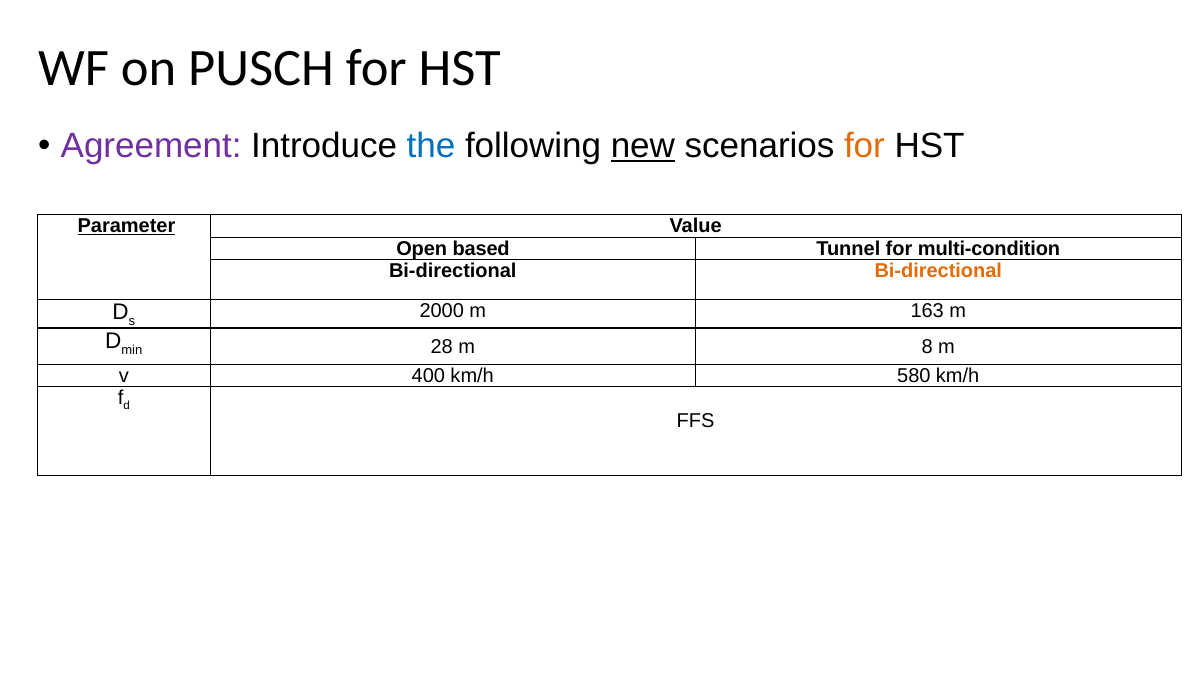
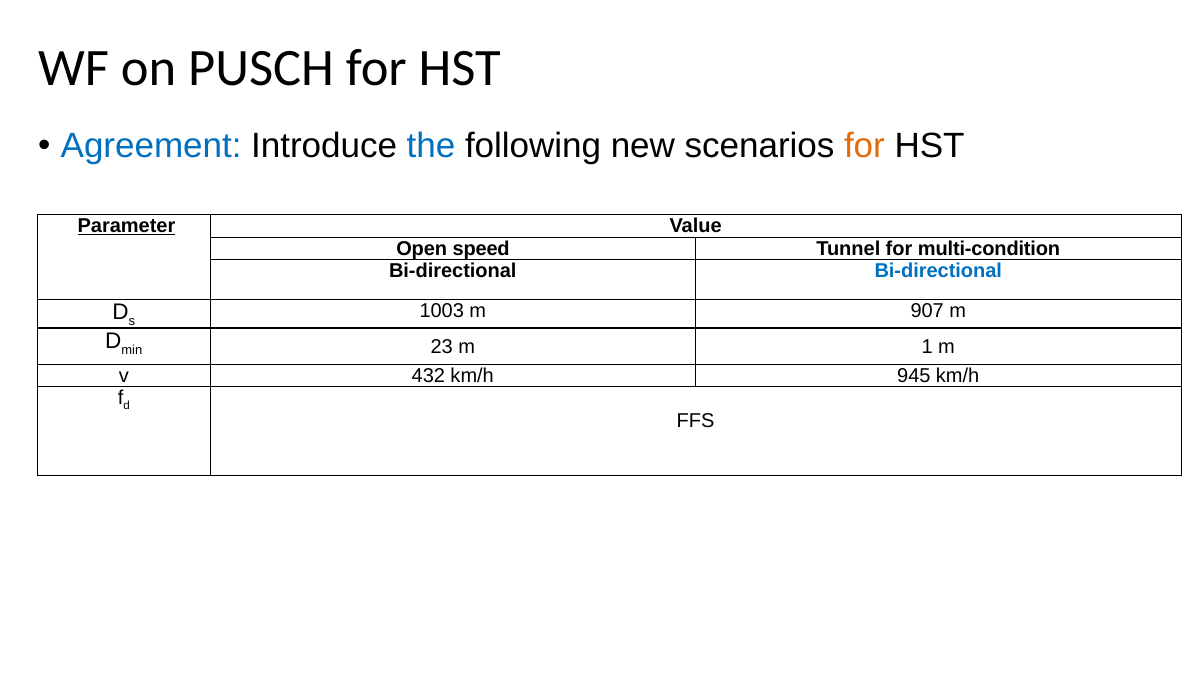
Agreement colour: purple -> blue
new underline: present -> none
based: based -> speed
Bi-directional at (938, 271) colour: orange -> blue
2000: 2000 -> 1003
163: 163 -> 907
28: 28 -> 23
8: 8 -> 1
400: 400 -> 432
580: 580 -> 945
